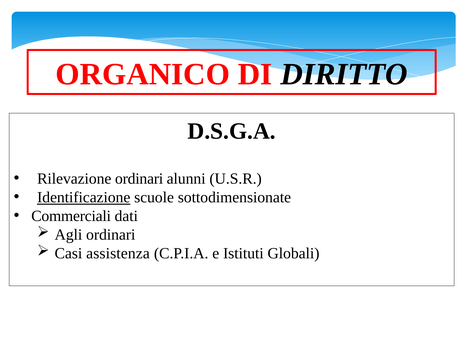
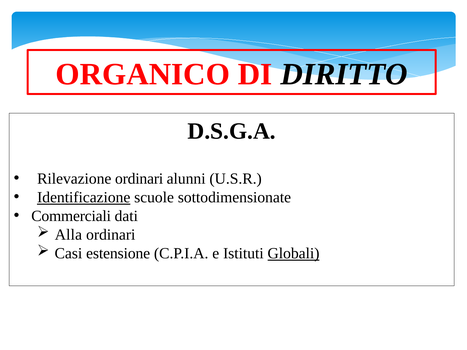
Agli: Agli -> Alla
assistenza: assistenza -> estensione
Globali underline: none -> present
